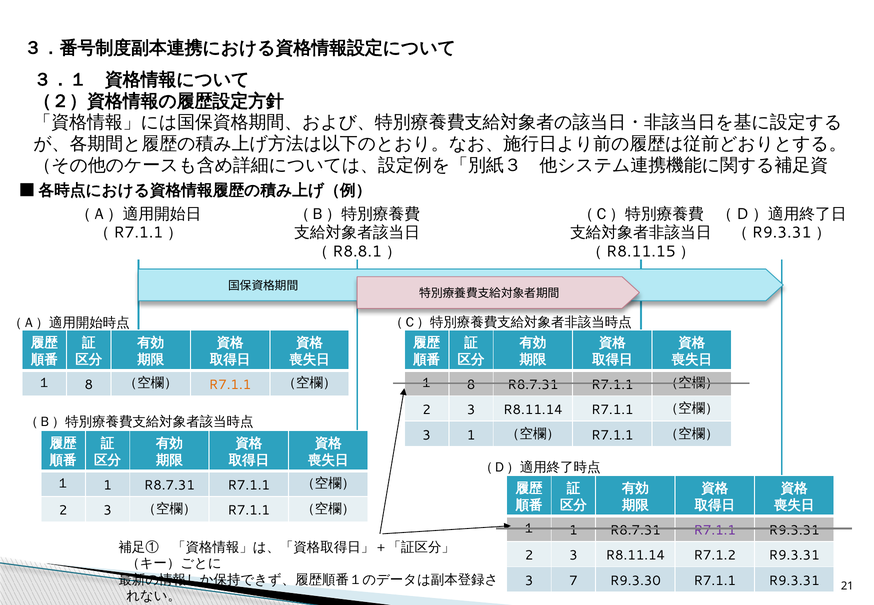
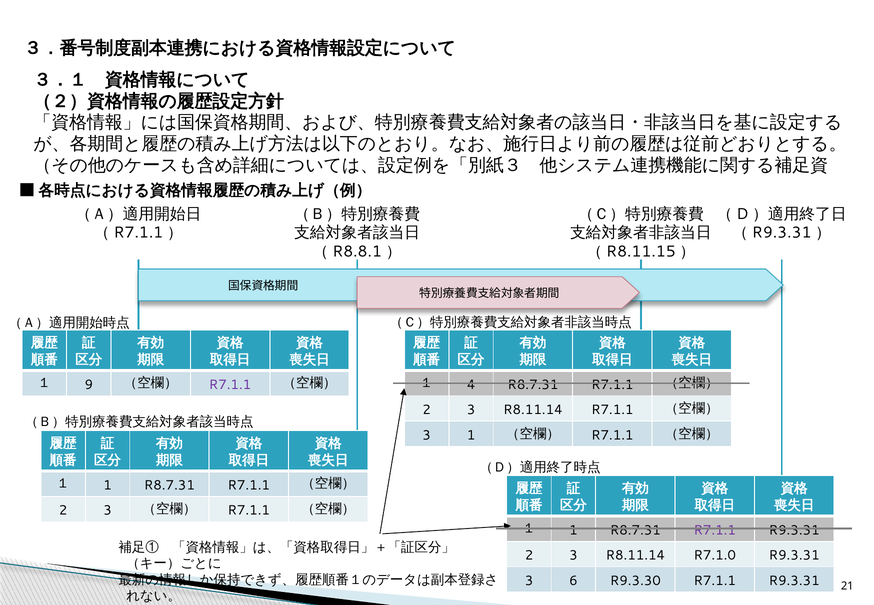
8 at (89, 385): 8 -> 9
R7.1.1 at (230, 385) colour: orange -> purple
8 at (471, 385): 8 -> 4
R7.1.2: R7.1.2 -> R7.1.0
7: 7 -> 6
